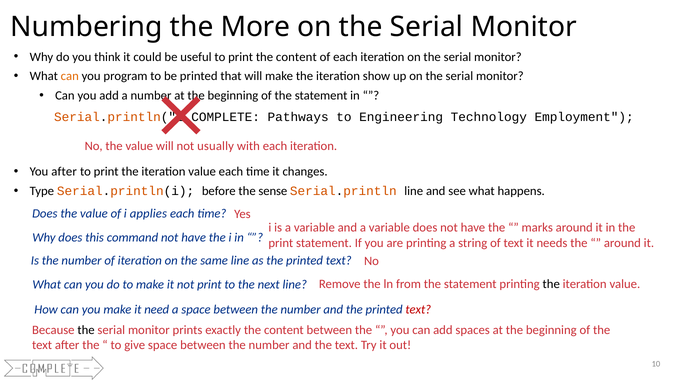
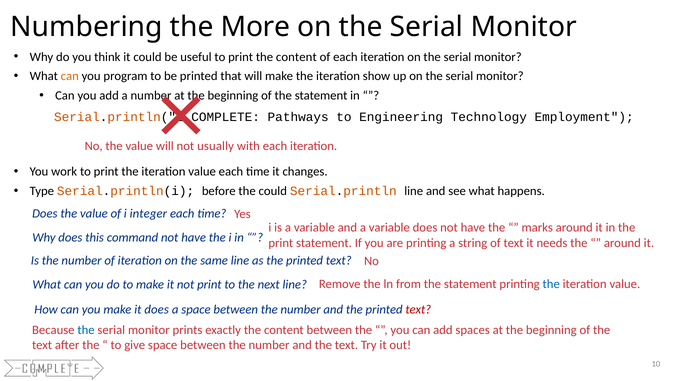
You after: after -> work
the sense: sense -> could
applies: applies -> integer
the at (551, 284) colour: black -> blue
make it need: need -> does
the at (86, 330) colour: black -> blue
